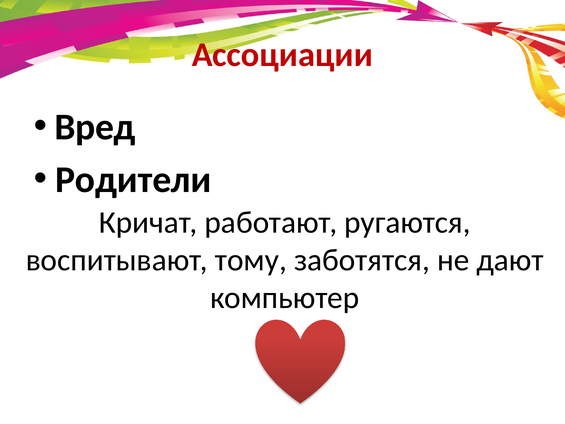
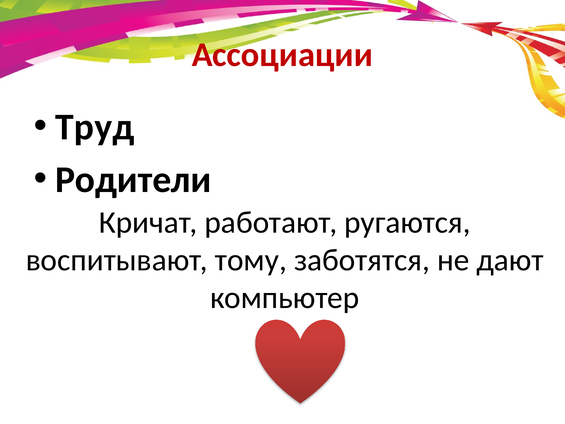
Вред: Вред -> Труд
